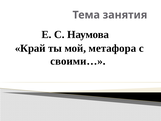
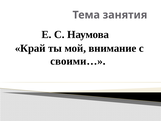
метафора: метафора -> внимание
